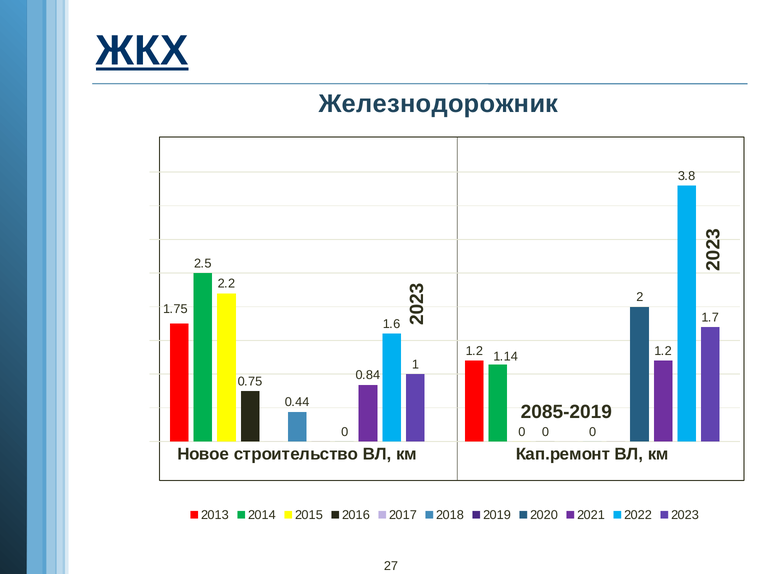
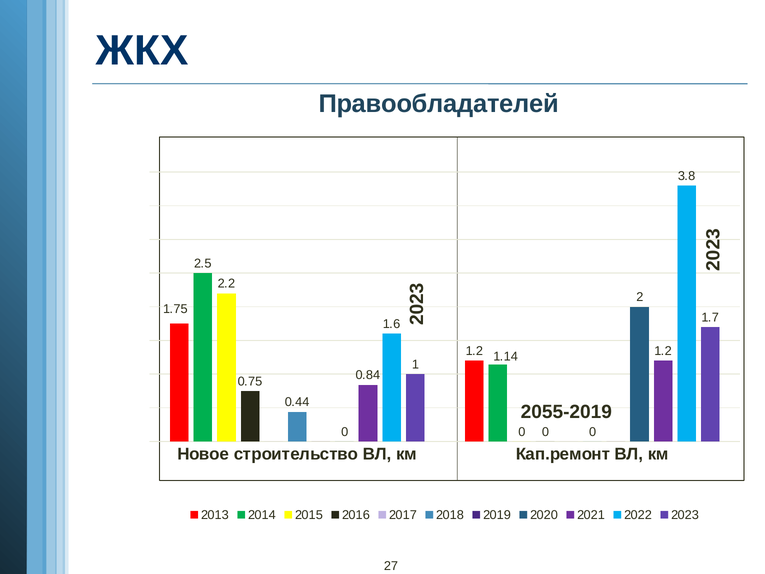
ЖКХ underline: present -> none
Железнодорожник: Железнодорожник -> Правообладателей
2085-2019: 2085-2019 -> 2055-2019
